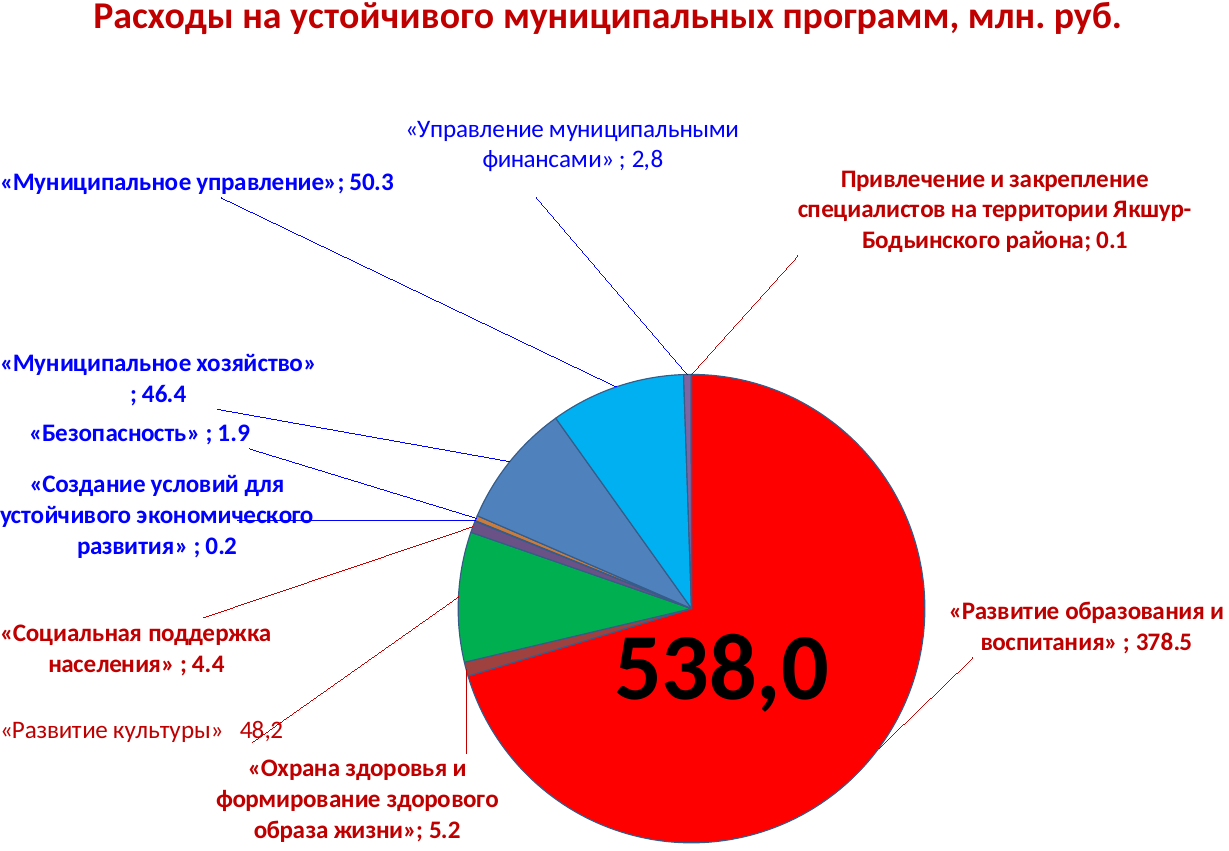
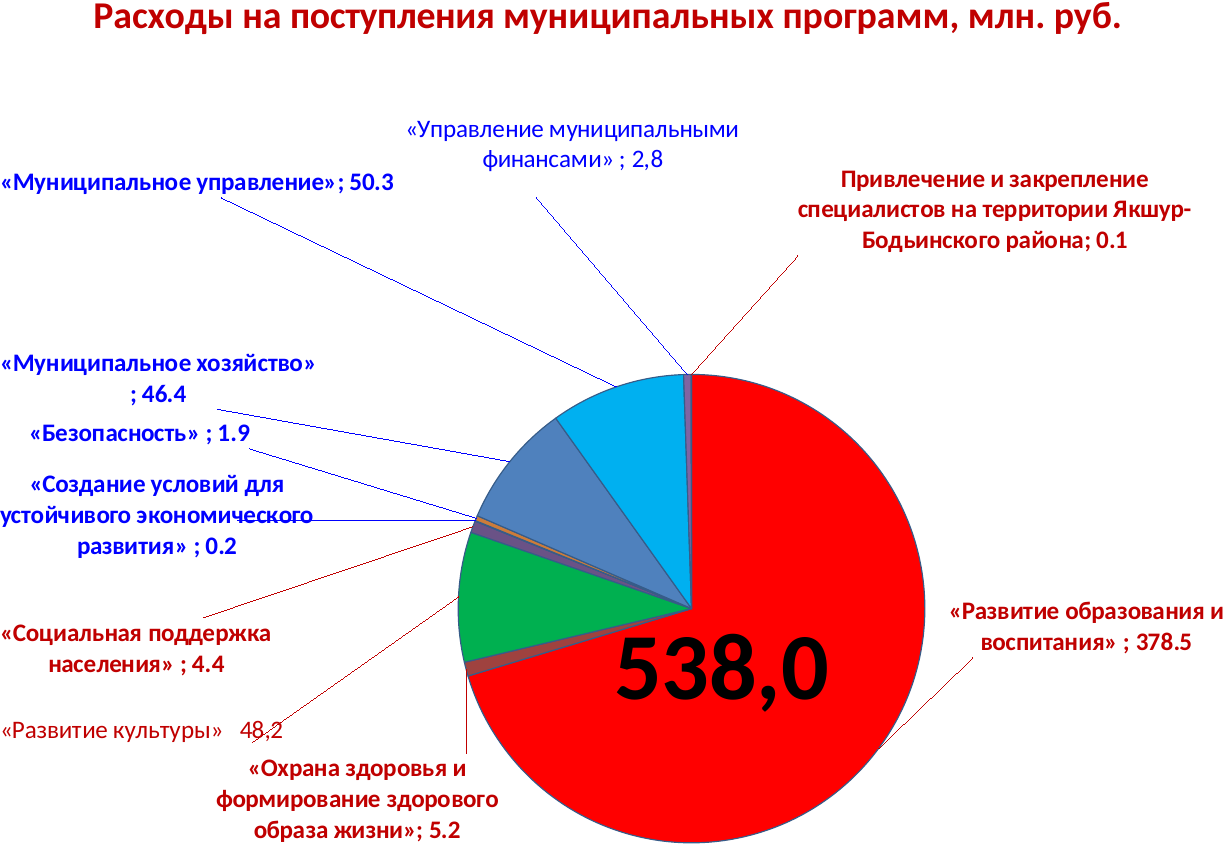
на устойчивого: устойчивого -> поступления
